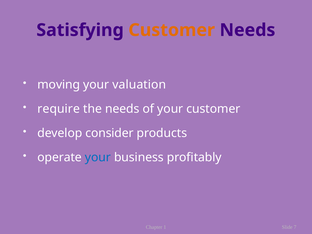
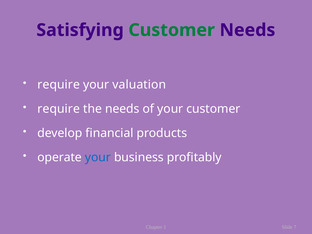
Customer at (172, 30) colour: orange -> green
moving at (59, 85): moving -> require
consider: consider -> financial
